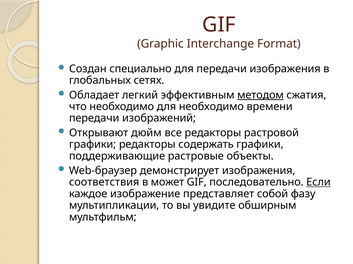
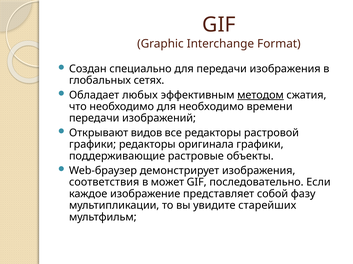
легкий: легкий -> любых
дюйм: дюйм -> видов
содержать: содержать -> оригинала
Если underline: present -> none
обширным: обширным -> старейших
